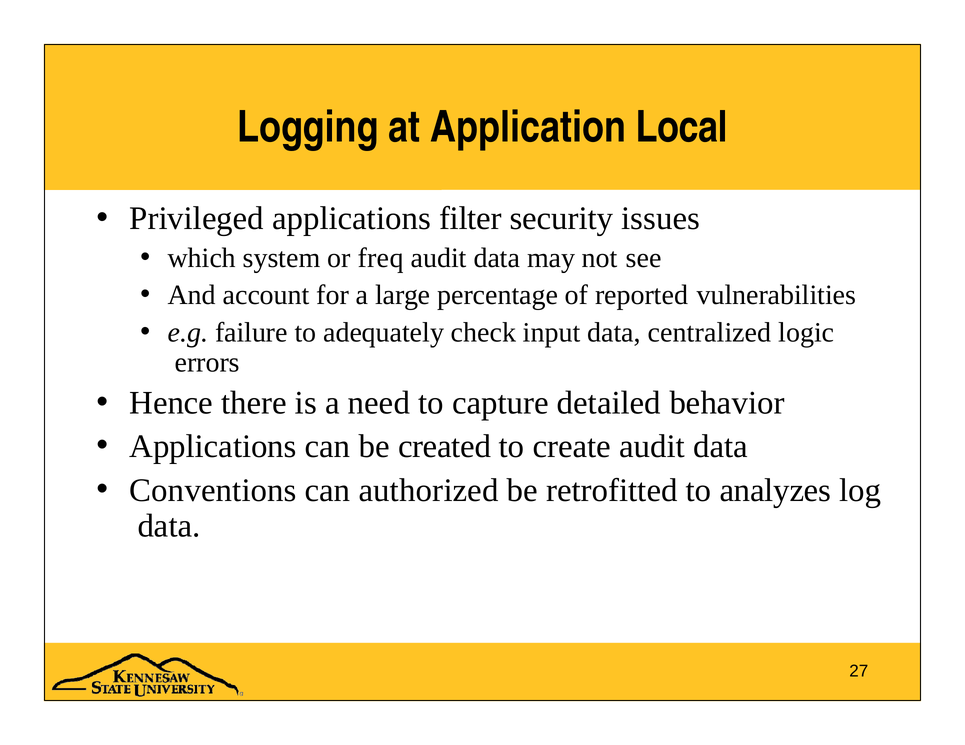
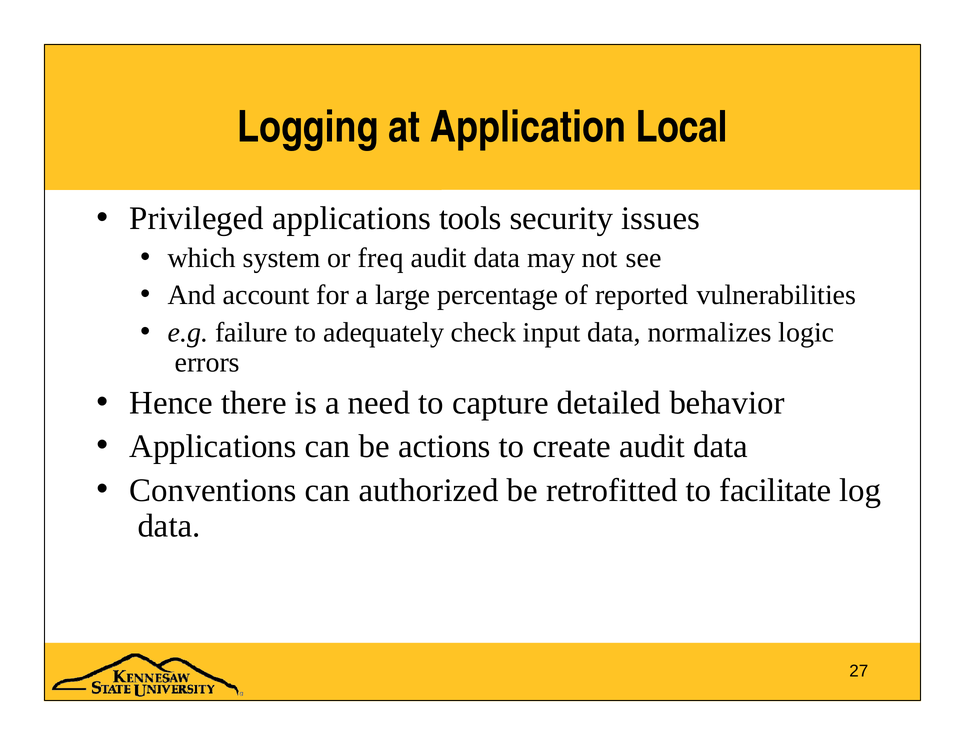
filter: filter -> tools
centralized: centralized -> normalizes
created: created -> actions
analyzes: analyzes -> facilitate
